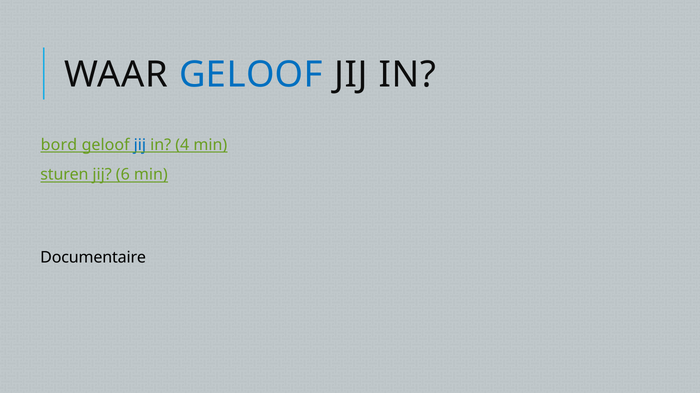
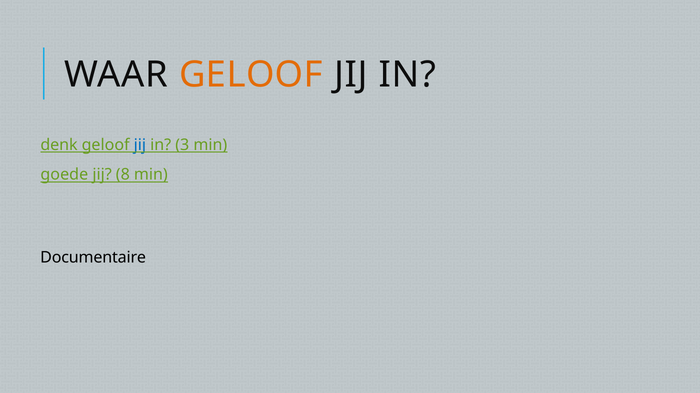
GELOOF at (251, 75) colour: blue -> orange
bord: bord -> denk
4: 4 -> 3
sturen: sturen -> goede
6: 6 -> 8
